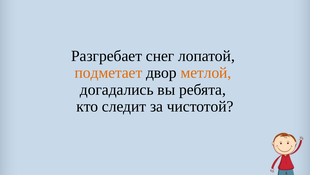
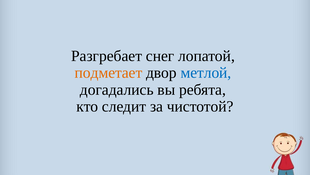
метлой colour: orange -> blue
